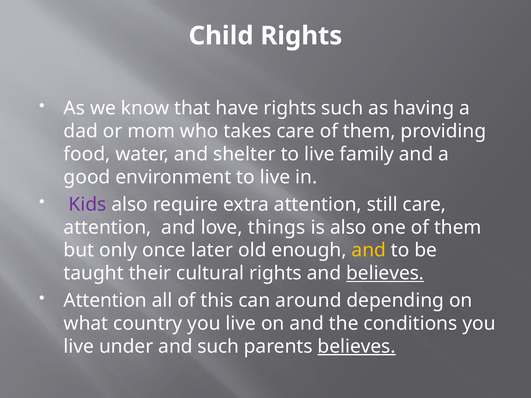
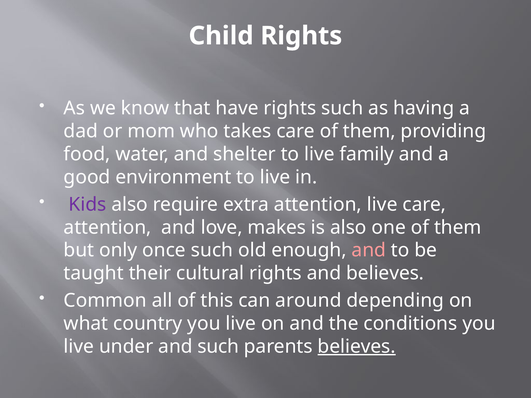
attention still: still -> live
things: things -> makes
once later: later -> such
and at (369, 250) colour: yellow -> pink
believes at (385, 273) underline: present -> none
Attention at (105, 301): Attention -> Common
